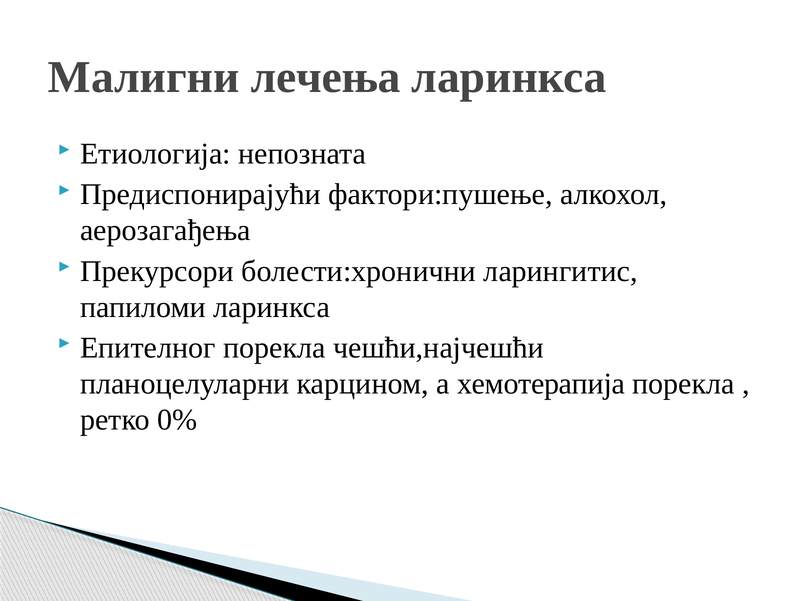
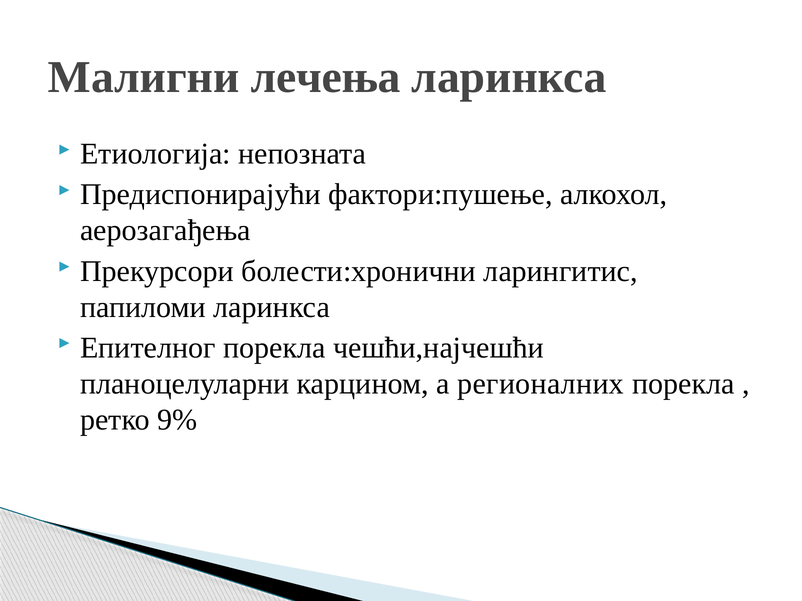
хемотерапија: хемотерапија -> регионалних
0%: 0% -> 9%
